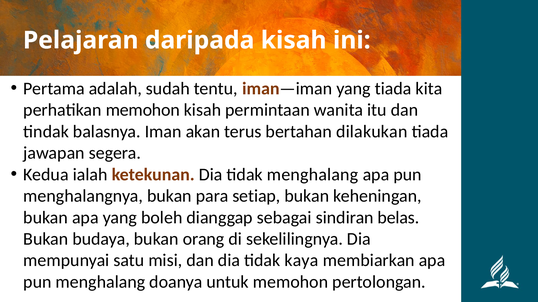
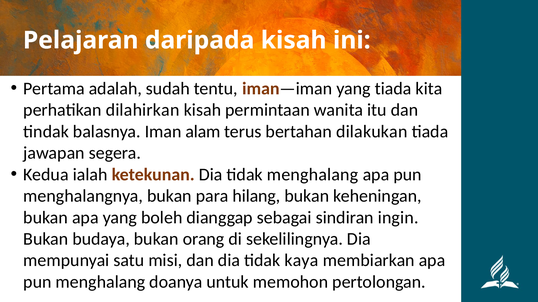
perhatikan memohon: memohon -> dilahirkan
akan: akan -> alam
setiap: setiap -> hilang
belas: belas -> ingin
